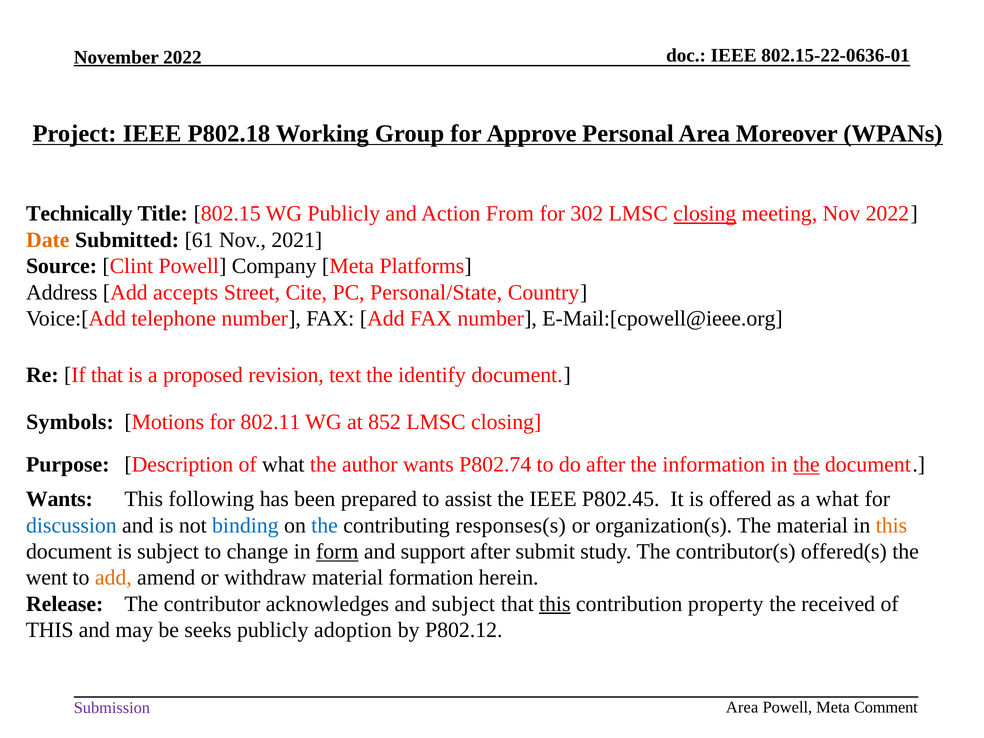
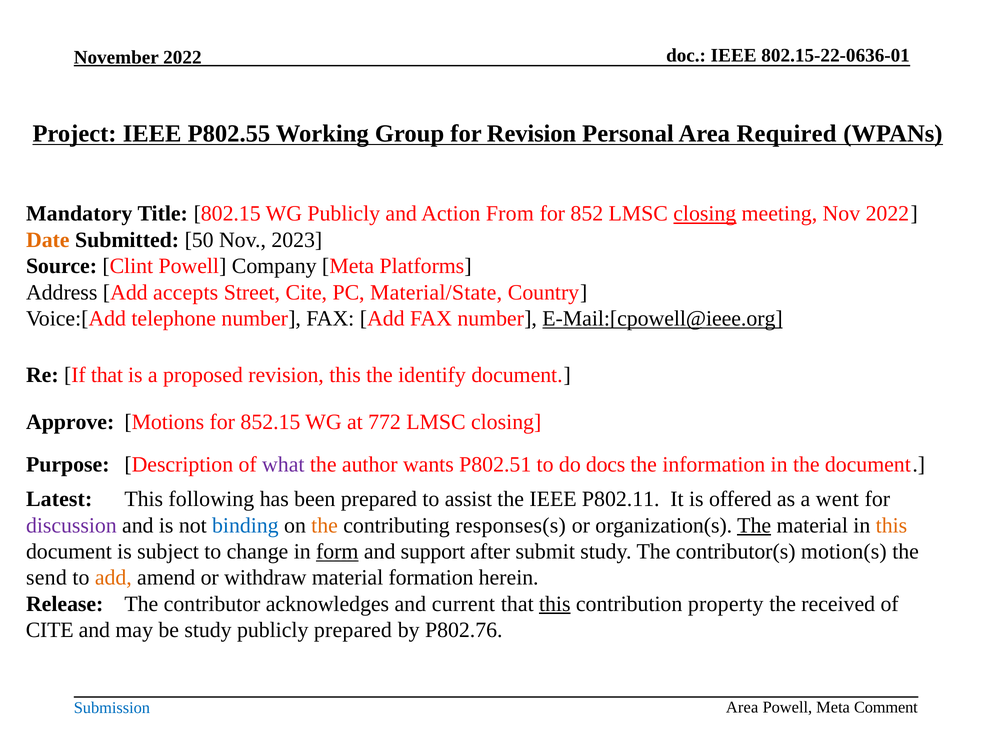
P802.18: P802.18 -> P802.55
for Approve: Approve -> Revision
Moreover: Moreover -> Required
Technically: Technically -> Mandatory
302: 302 -> 852
61: 61 -> 50
2021: 2021 -> 2023
Personal/State: Personal/State -> Material/State
E-Mail:[cpowell@ieee.org underline: none -> present
revision text: text -> this
Symbols: Symbols -> Approve
802.11: 802.11 -> 852.15
852: 852 -> 772
what at (283, 465) colour: black -> purple
P802.74: P802.74 -> P802.51
do after: after -> docs
the at (806, 465) underline: present -> none
Wants at (59, 499): Wants -> Latest
P802.45: P802.45 -> P802.11
a what: what -> went
discussion colour: blue -> purple
the at (325, 525) colour: blue -> orange
The at (754, 525) underline: none -> present
offered(s: offered(s -> motion(s
went: went -> send
and subject: subject -> current
THIS at (50, 630): THIS -> CITE
be seeks: seeks -> study
publicly adoption: adoption -> prepared
P802.12: P802.12 -> P802.76
Submission colour: purple -> blue
